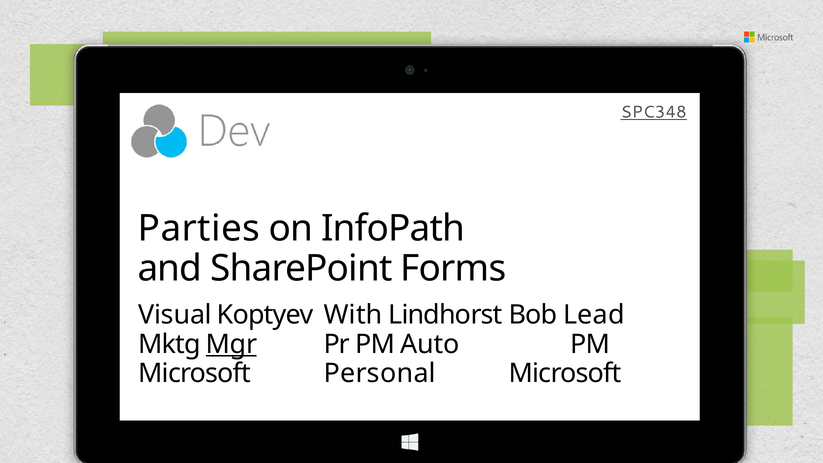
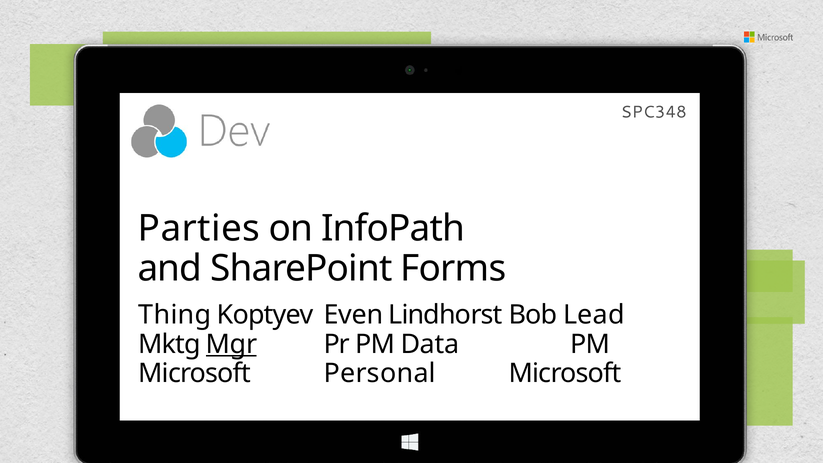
SPC348 underline: present -> none
Visual: Visual -> Thing
With: With -> Even
Auto: Auto -> Data
